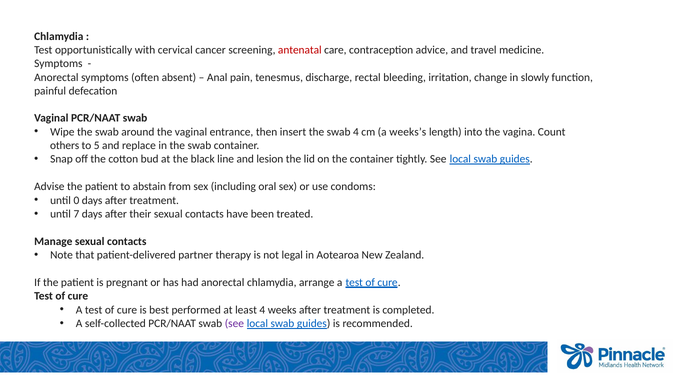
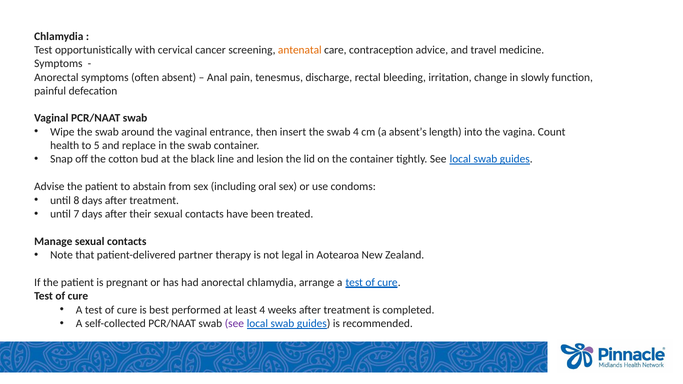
antenatal colour: red -> orange
weeks’s: weeks’s -> absent’s
others: others -> health
0: 0 -> 8
